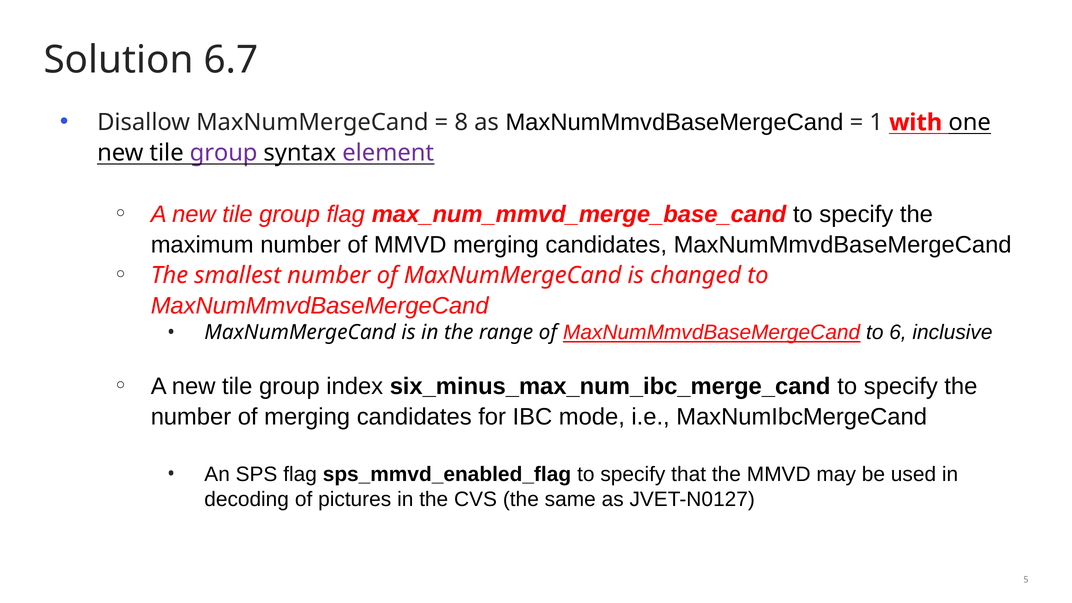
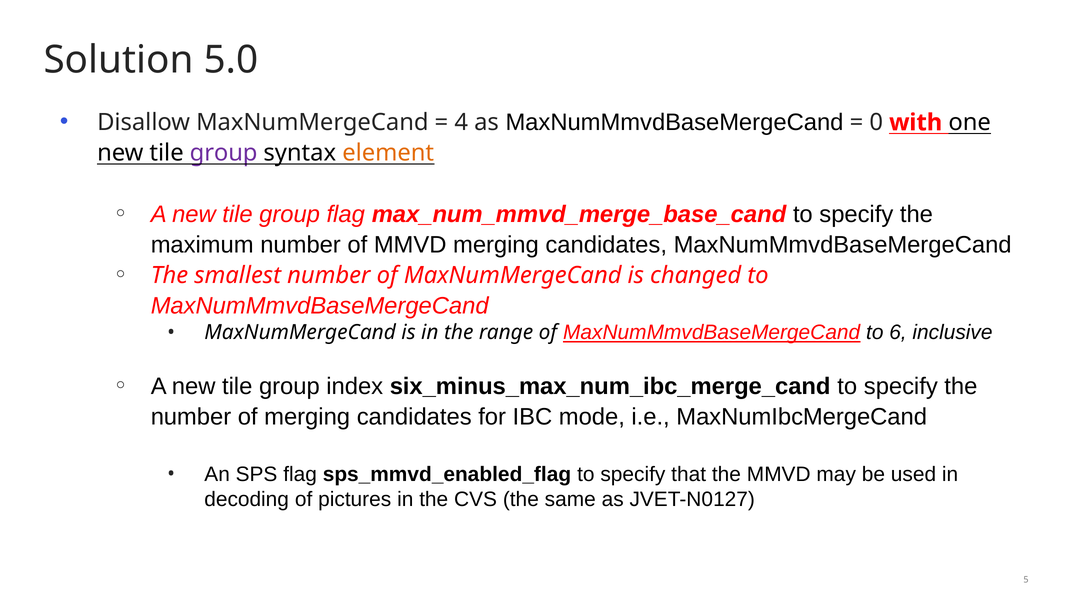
6.7: 6.7 -> 5.0
8: 8 -> 4
1: 1 -> 0
element colour: purple -> orange
